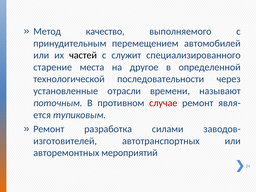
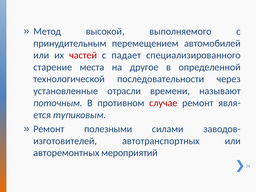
качество: качество -> высокой
частей colour: black -> red
служит: служит -> падает
разработка: разработка -> полезными
